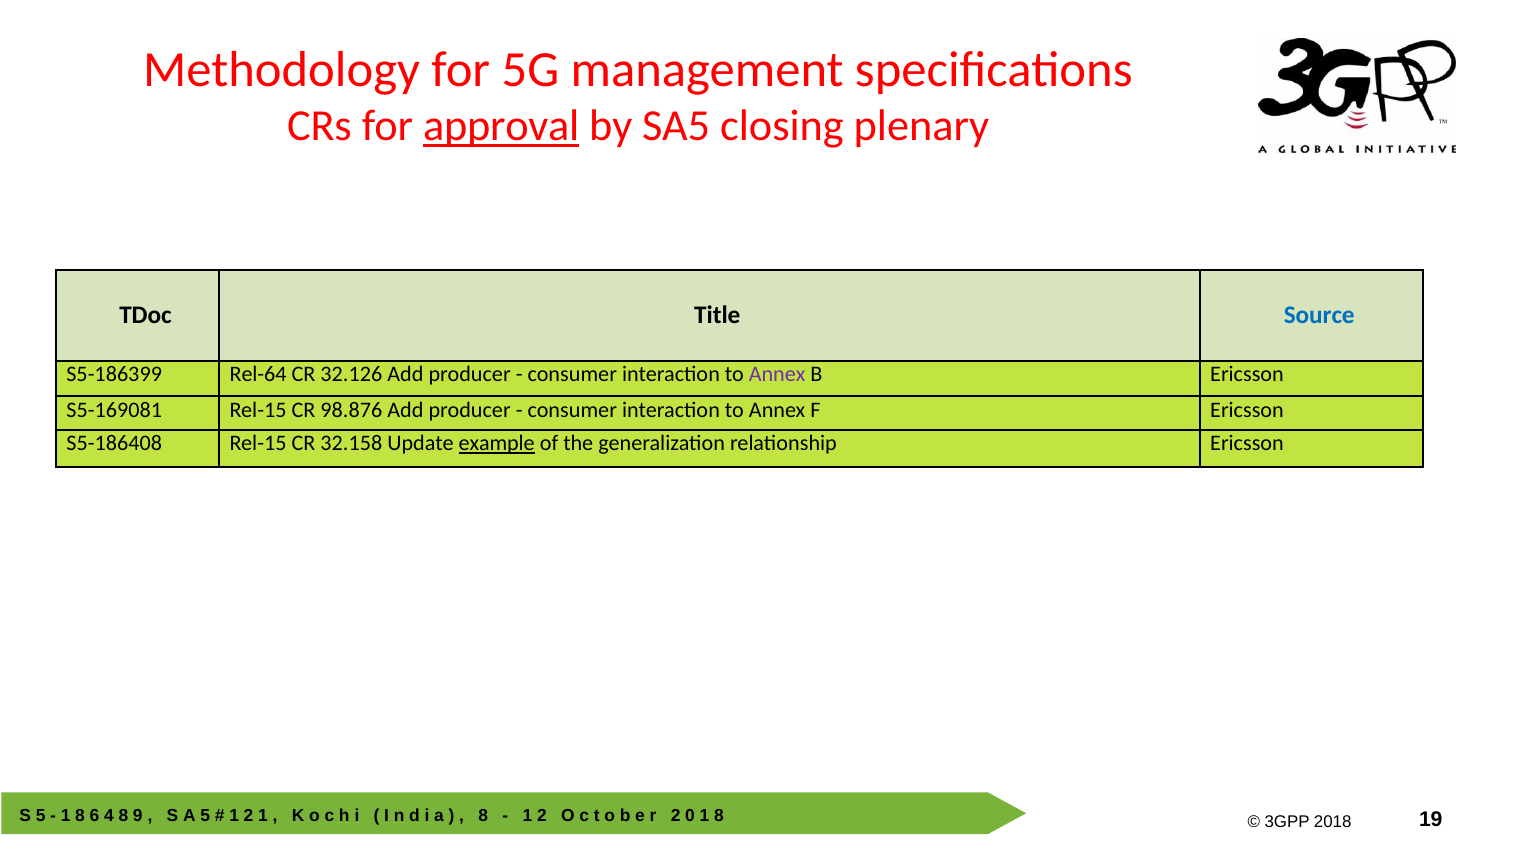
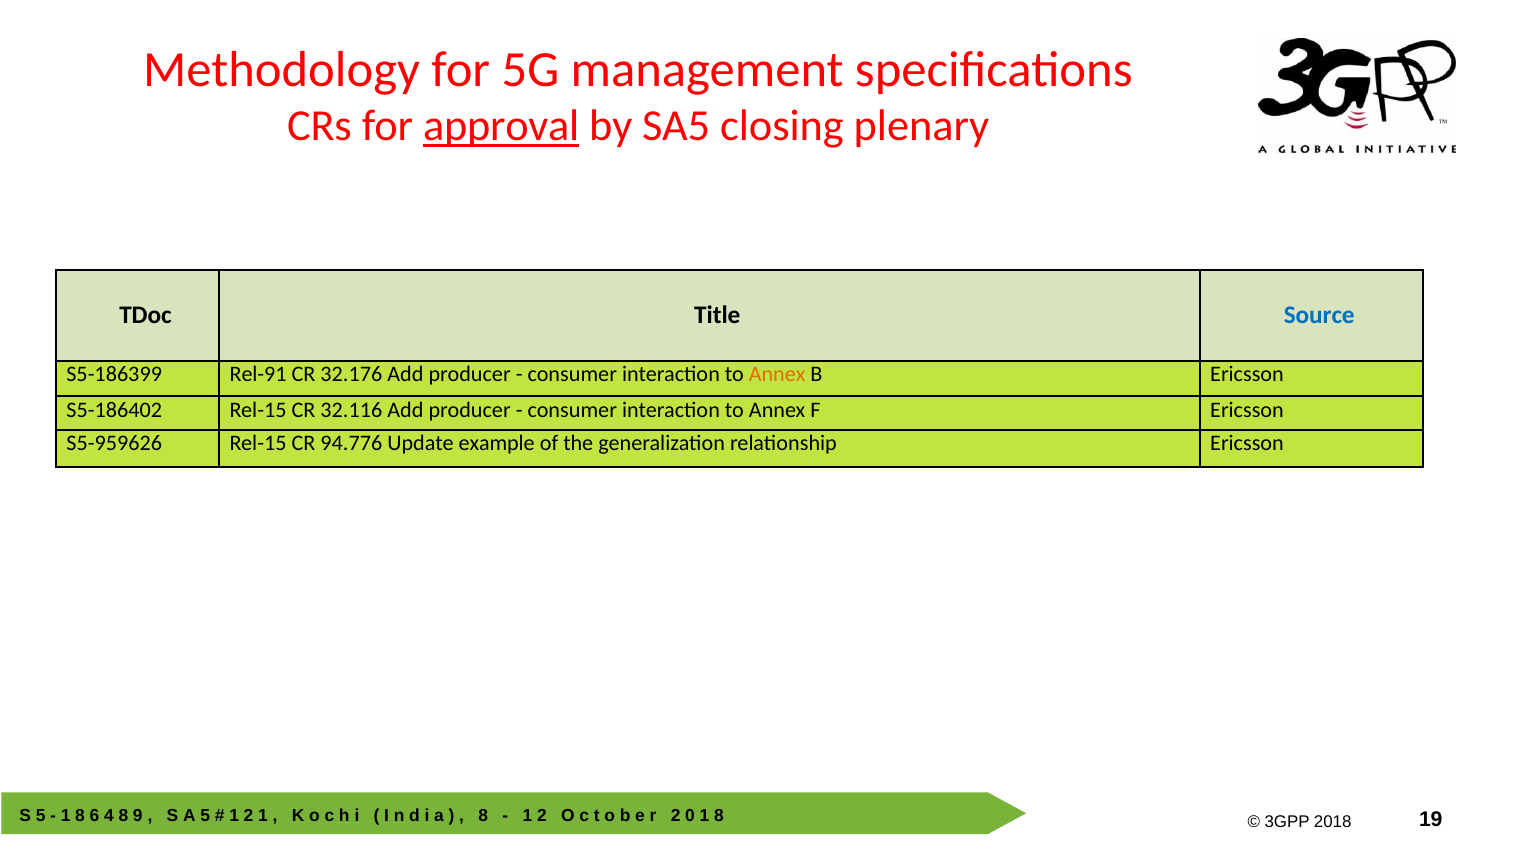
Rel-64: Rel-64 -> Rel-91
32.126: 32.126 -> 32.176
Annex at (777, 375) colour: purple -> orange
S5-169081: S5-169081 -> S5-186402
98.876: 98.876 -> 32.116
S5-186408: S5-186408 -> S5-959626
32.158: 32.158 -> 94.776
example underline: present -> none
